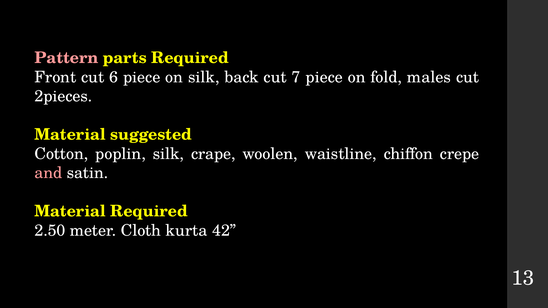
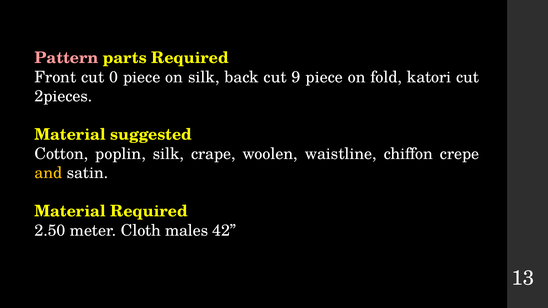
6: 6 -> 0
7: 7 -> 9
males: males -> katori
and colour: pink -> yellow
kurta: kurta -> males
